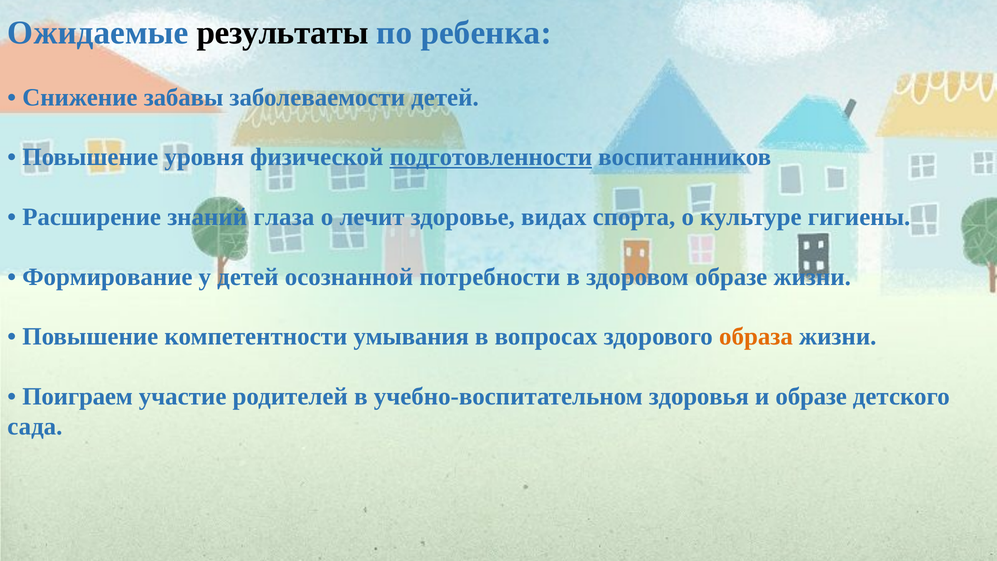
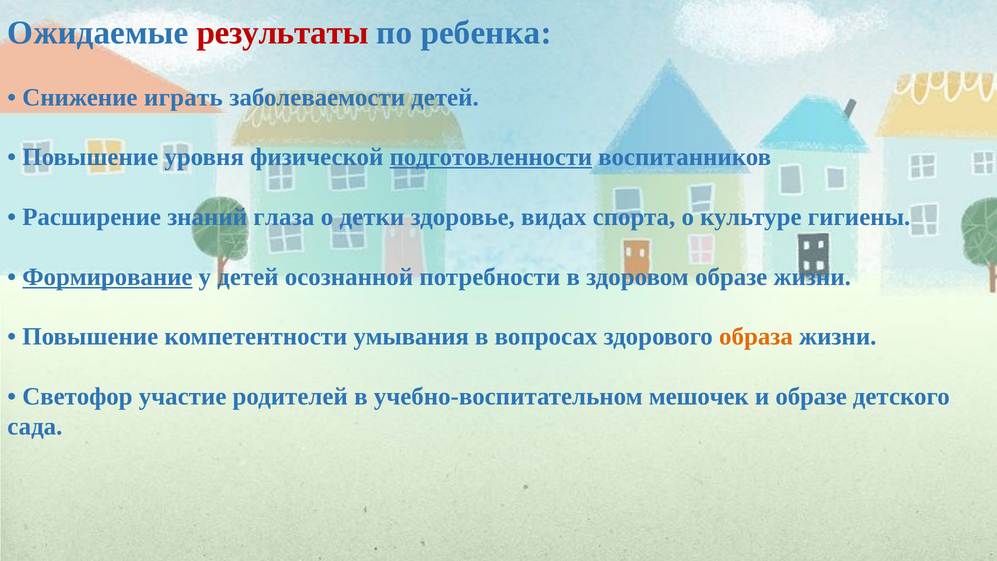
результаты colour: black -> red
забавы: забавы -> играть
лечит: лечит -> детки
Формирование underline: none -> present
Поиграем: Поиграем -> Светофор
здоровья: здоровья -> мешочек
